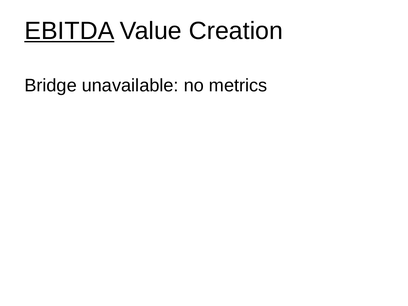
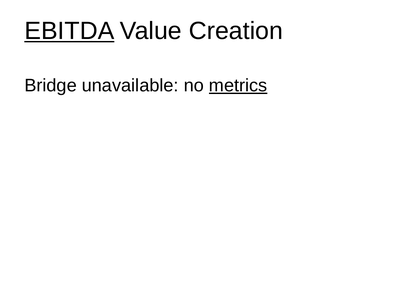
metrics underline: none -> present
